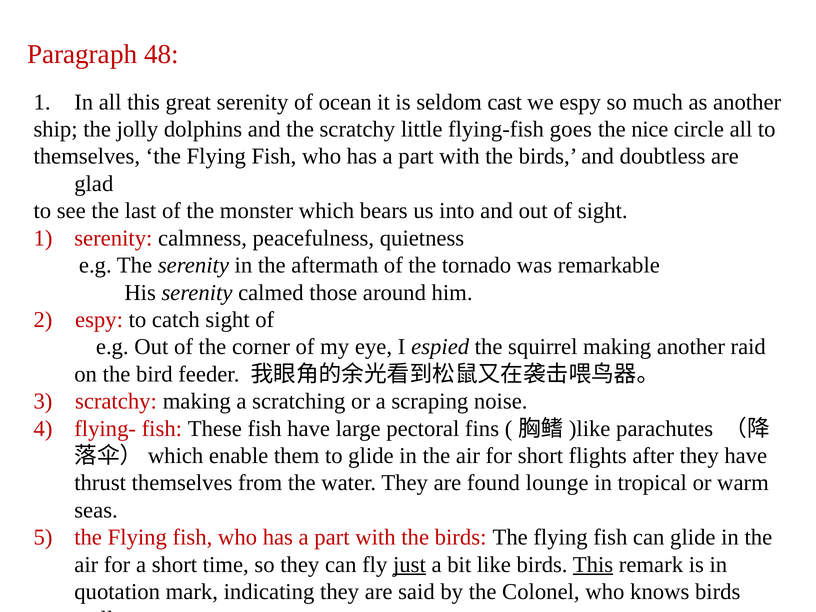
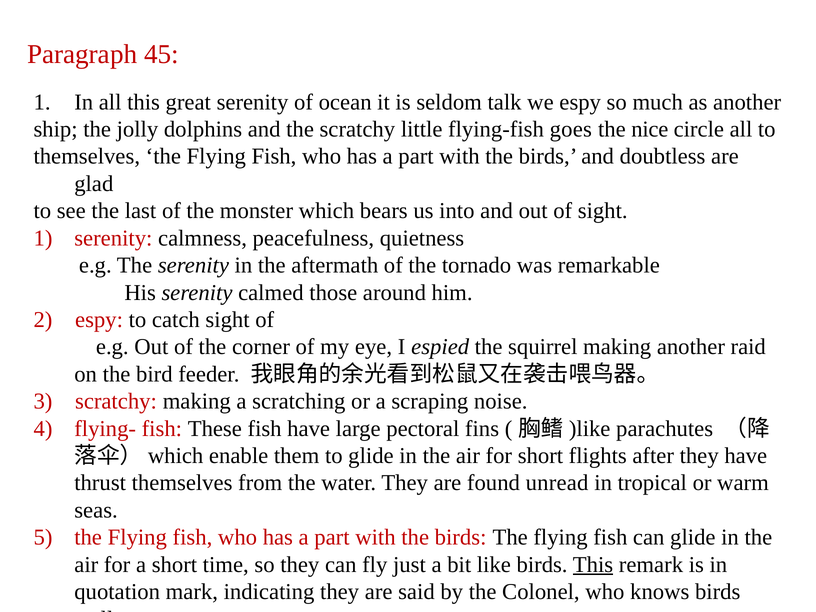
48: 48 -> 45
cast: cast -> talk
lounge: lounge -> unread
just underline: present -> none
